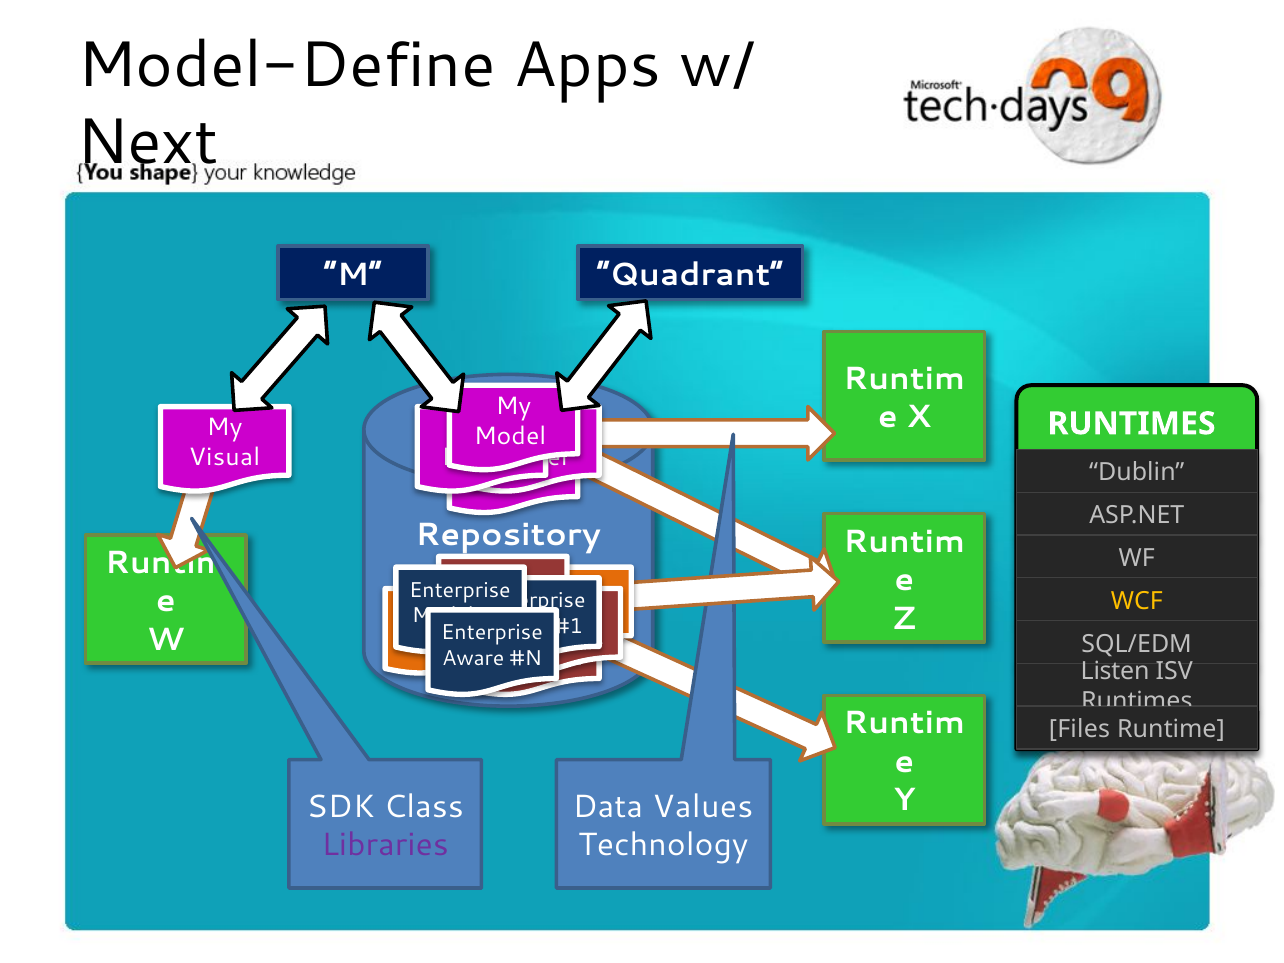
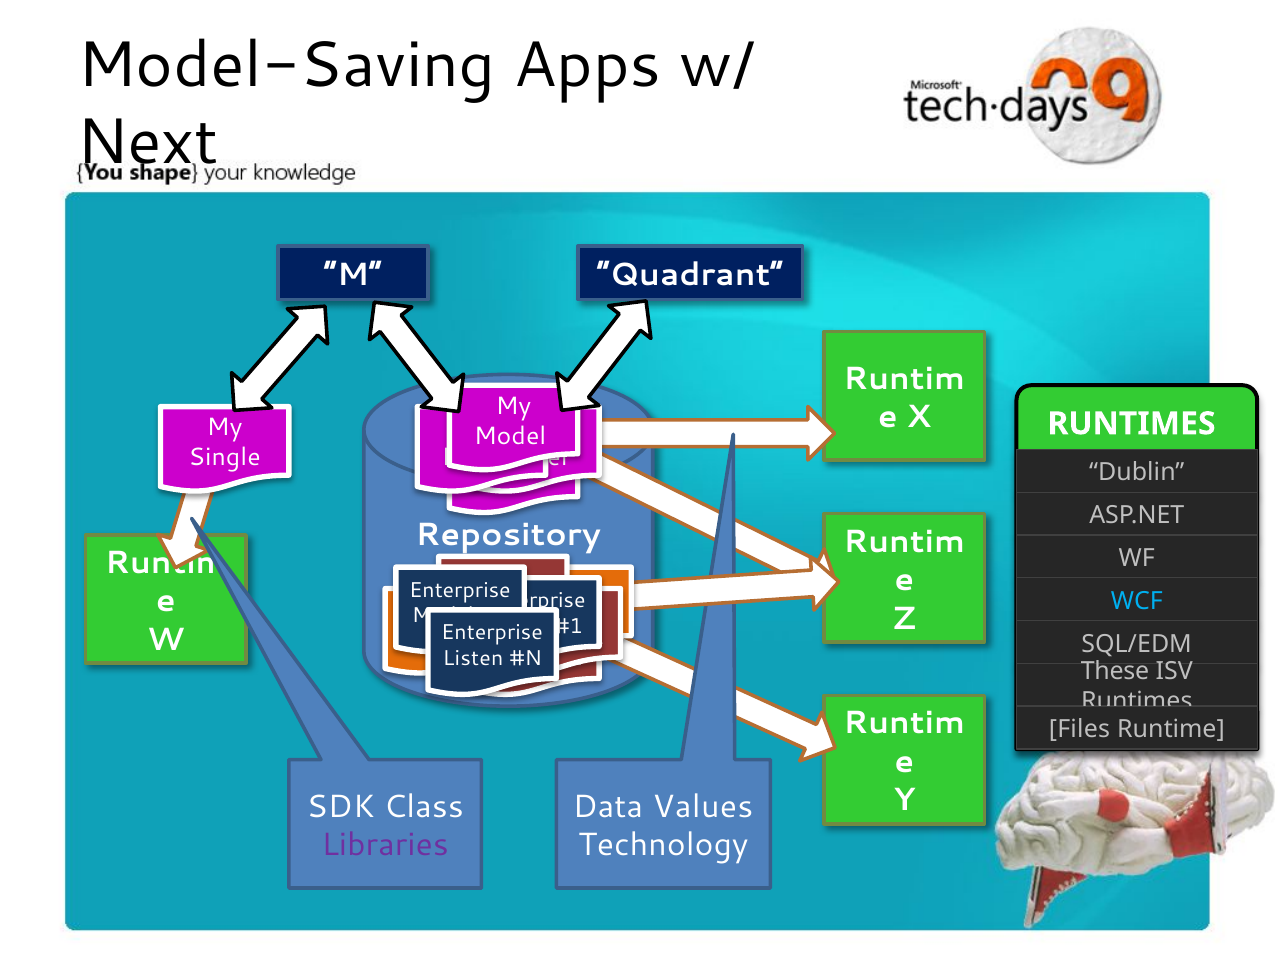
Model-Define: Model-Define -> Model-Saving
Visual: Visual -> Single
WCF colour: yellow -> light blue
Aware: Aware -> Listen
Listen: Listen -> These
